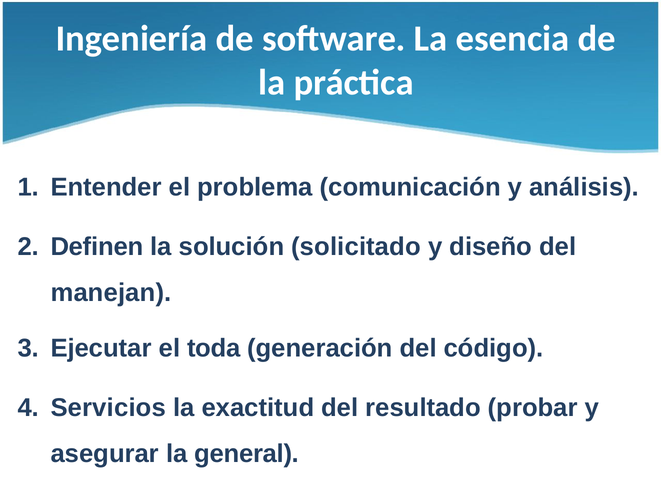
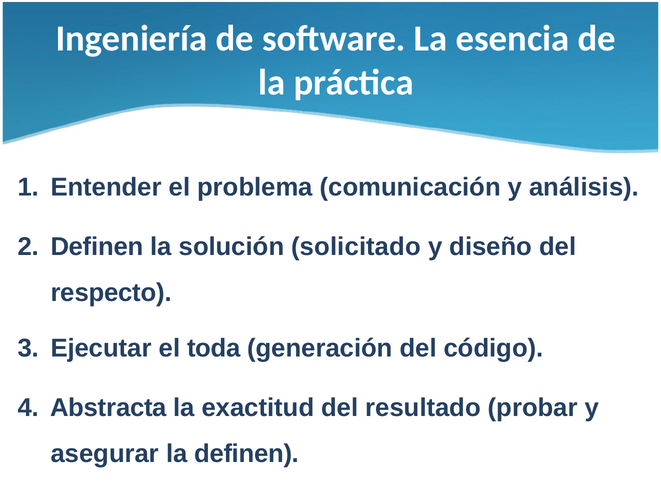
manejan: manejan -> respecto
Servicios: Servicios -> Abstracta
la general: general -> definen
